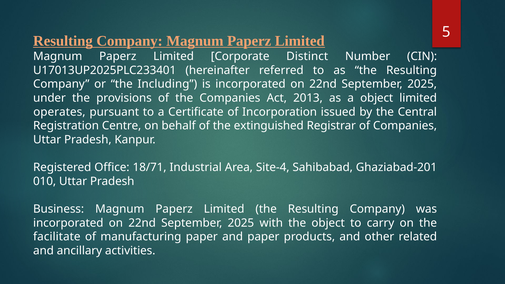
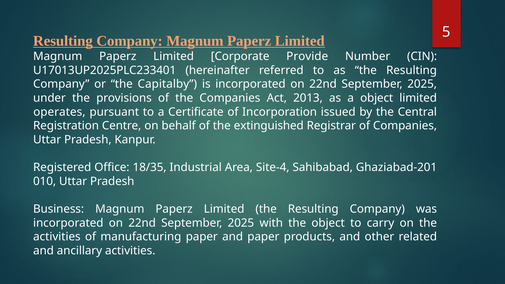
Distinct: Distinct -> Provide
Including: Including -> Capitalby
18/71: 18/71 -> 18/35
facilitate at (57, 237): facilitate -> activities
